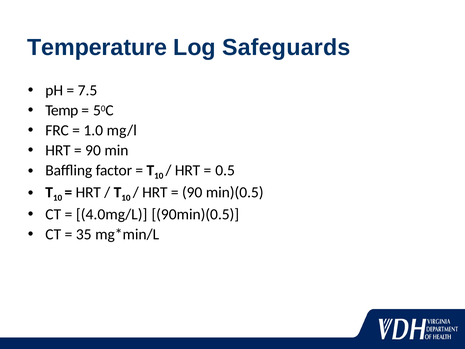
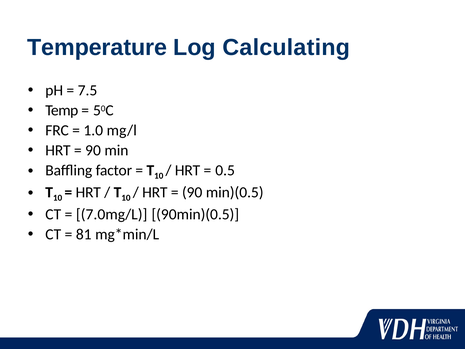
Safeguards: Safeguards -> Calculating
4.0mg/L: 4.0mg/L -> 7.0mg/L
35: 35 -> 81
